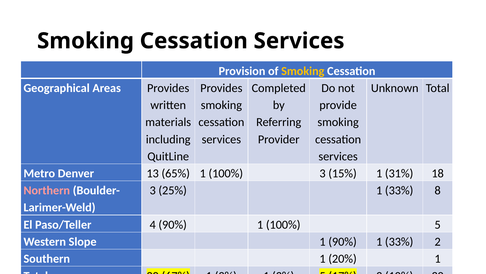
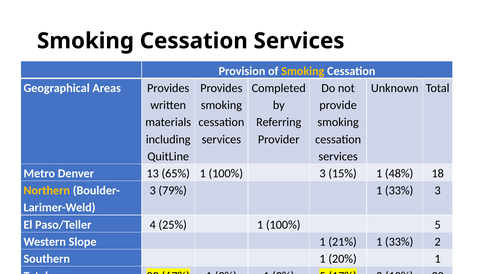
31%: 31% -> 48%
Northern colour: pink -> yellow
25%: 25% -> 79%
33% 8: 8 -> 3
4 90%: 90% -> 25%
1 90%: 90% -> 21%
